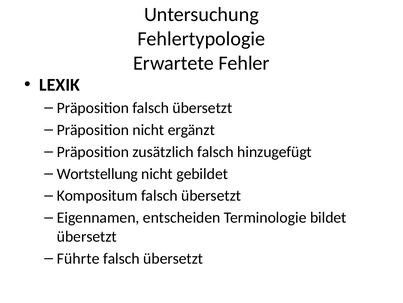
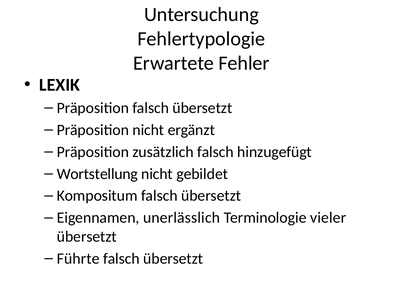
entscheiden: entscheiden -> unerlässlich
bildet: bildet -> vieler
